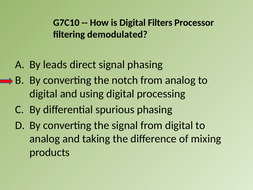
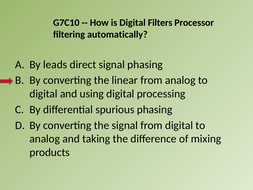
demodulated: demodulated -> automatically
notch: notch -> linear
